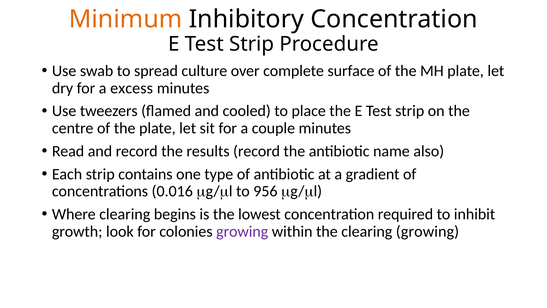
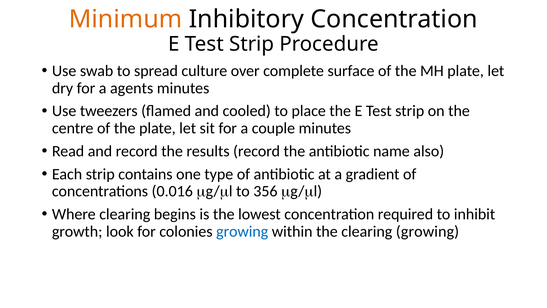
excess: excess -> agents
956: 956 -> 356
growing at (242, 231) colour: purple -> blue
